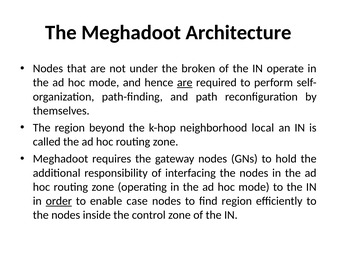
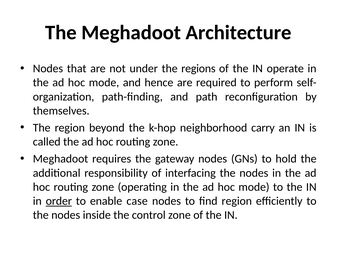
broken: broken -> regions
are at (185, 83) underline: present -> none
local: local -> carry
